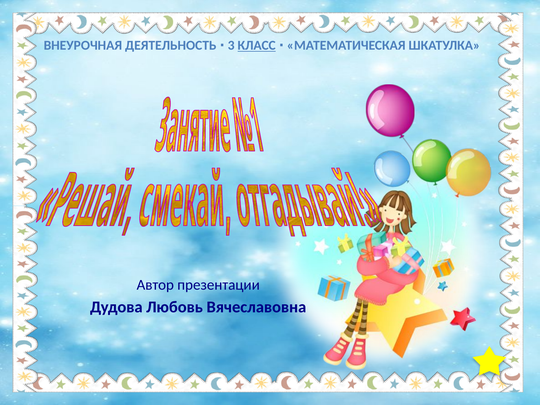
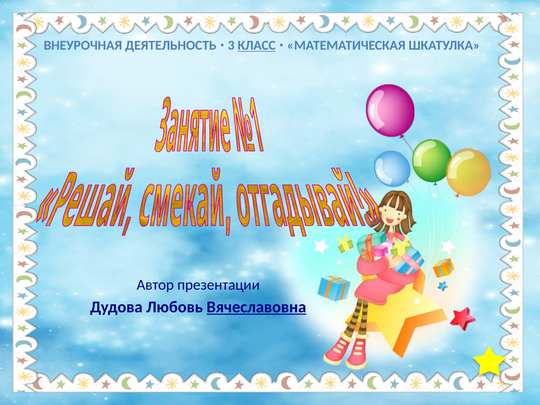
Вячеславовна underline: none -> present
